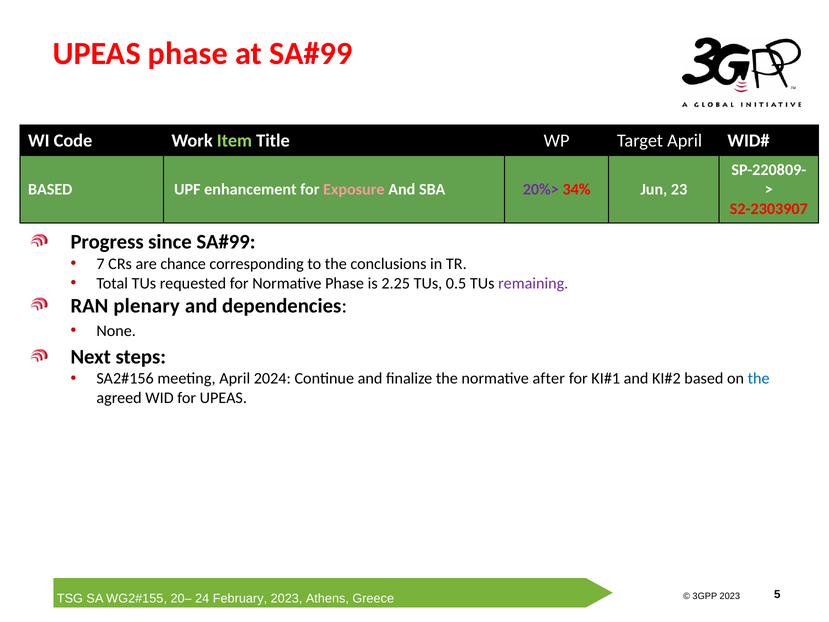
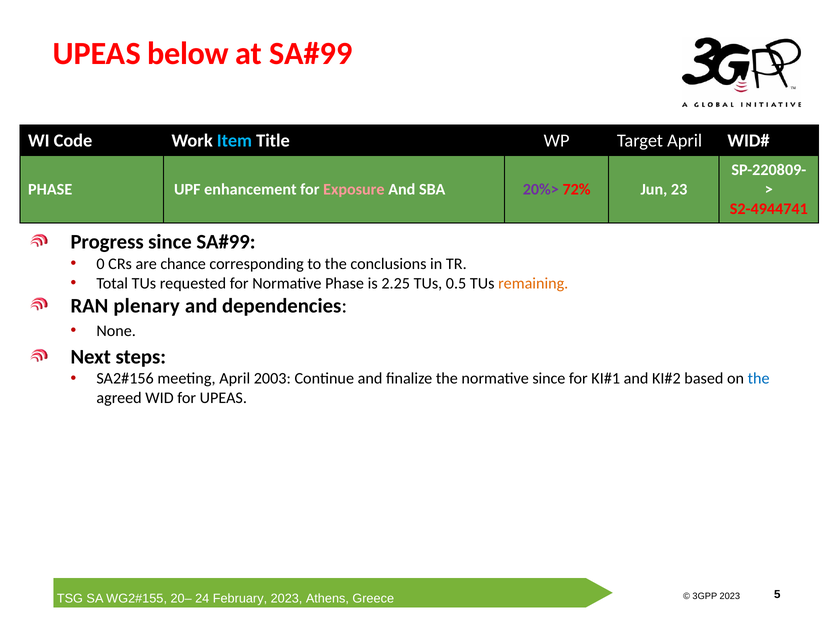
UPEAS phase: phase -> below
Item colour: light green -> light blue
BASED at (50, 189): BASED -> PHASE
34%: 34% -> 72%
S2-2303907: S2-2303907 -> S2-4944741
7: 7 -> 0
remaining colour: purple -> orange
2024: 2024 -> 2003
normative after: after -> since
